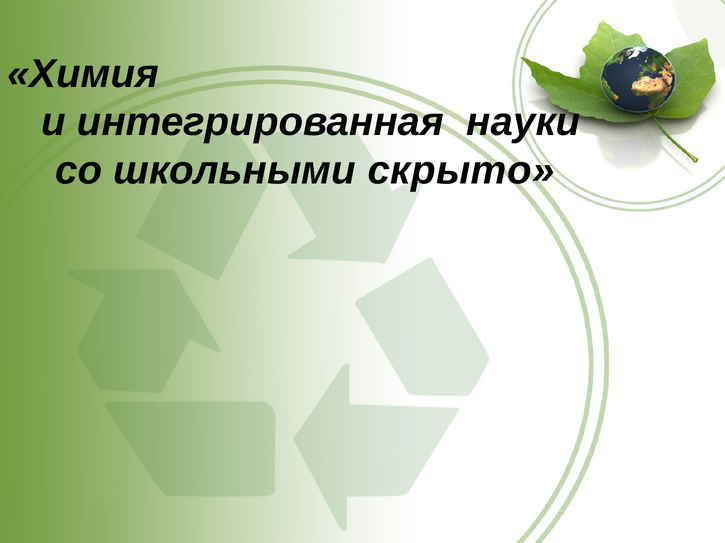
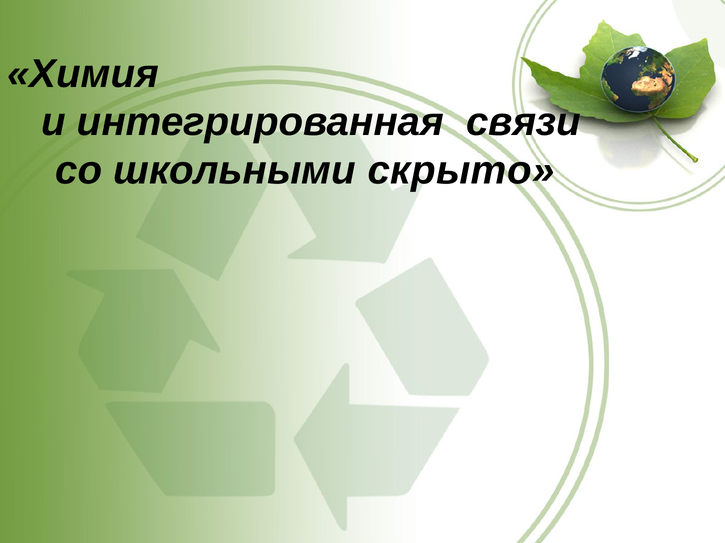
науки: науки -> связи
